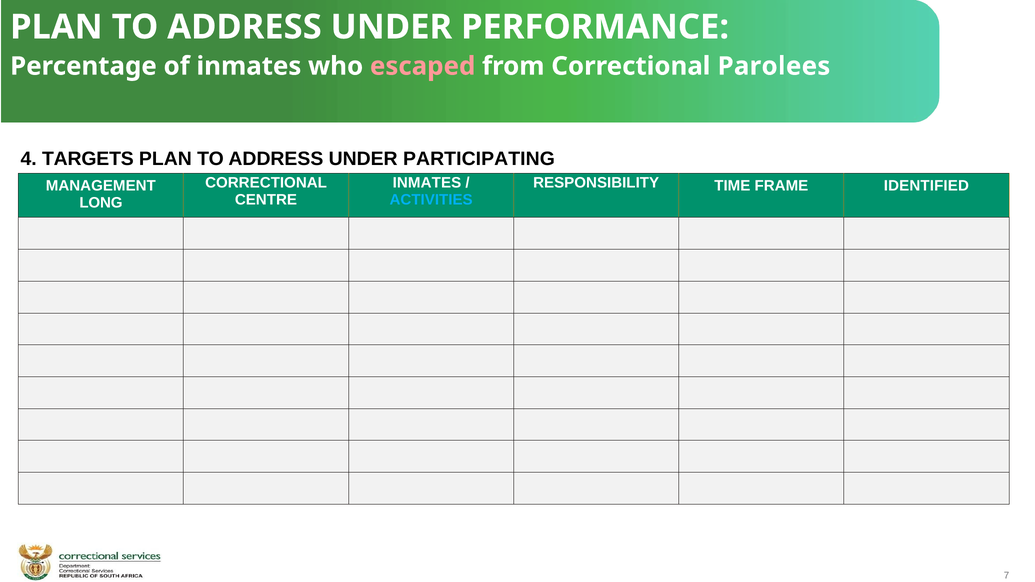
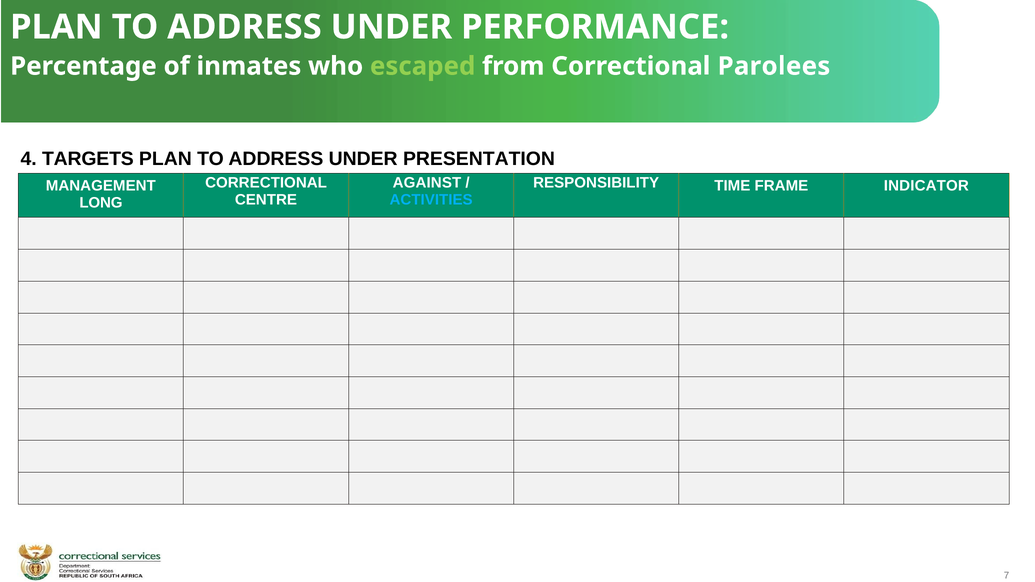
escaped colour: pink -> light green
PARTICIPATING: PARTICIPATING -> PRESENTATION
INMATES at (427, 183): INMATES -> AGAINST
IDENTIFIED: IDENTIFIED -> INDICATOR
